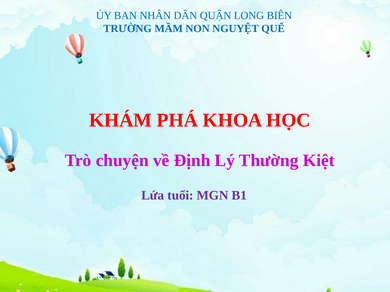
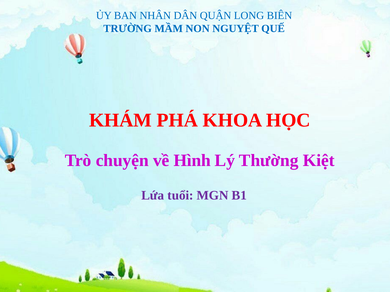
Định: Định -> Hình
